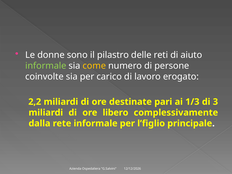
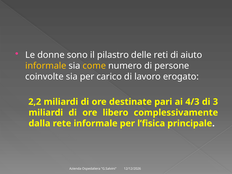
informale at (46, 66) colour: light green -> yellow
1/3: 1/3 -> 4/3
l’figlio: l’figlio -> l’fisica
